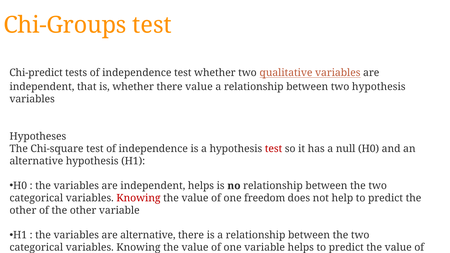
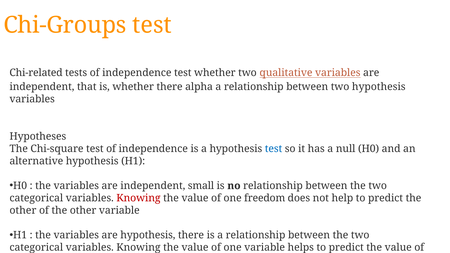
Chi-predict: Chi-predict -> Chi-related
there value: value -> alpha
test at (274, 149) colour: red -> blue
independent helps: helps -> small
are alternative: alternative -> hypothesis
